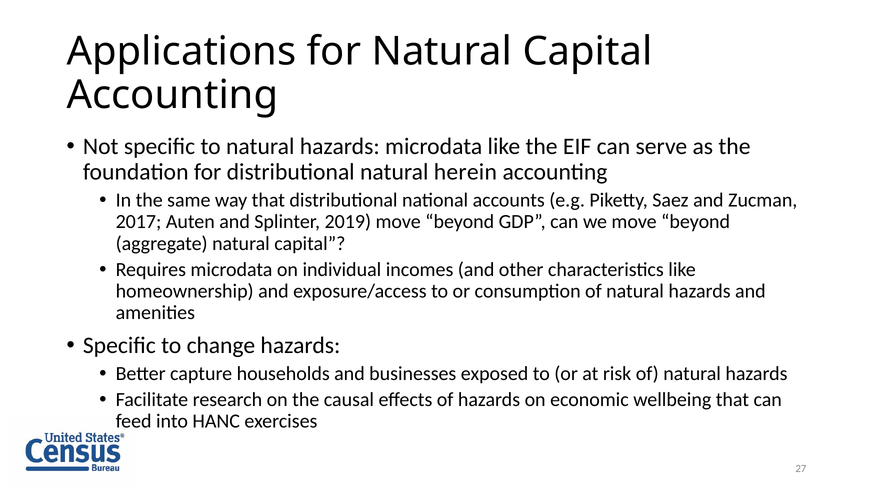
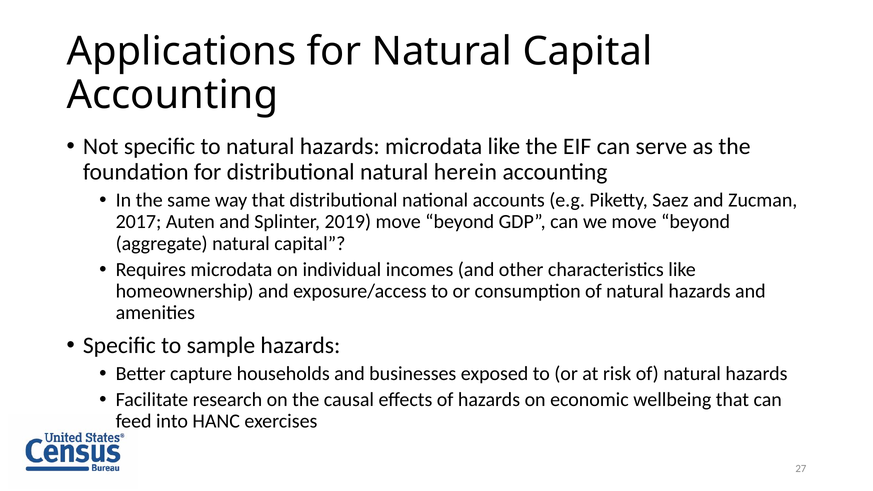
change: change -> sample
